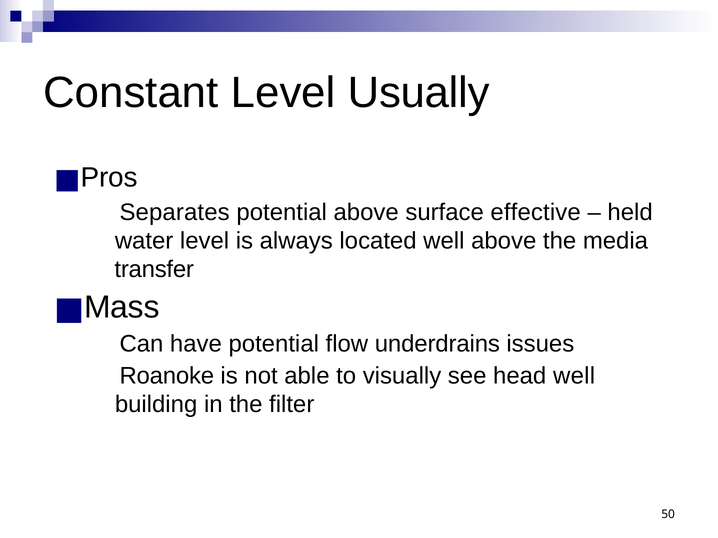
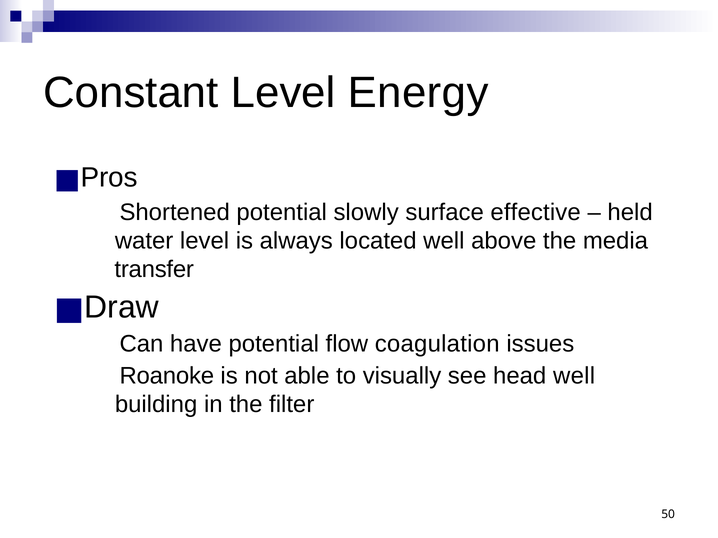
Usually: Usually -> Energy
Separates: Separates -> Shortened
potential above: above -> slowly
Mass: Mass -> Draw
underdrains: underdrains -> coagulation
